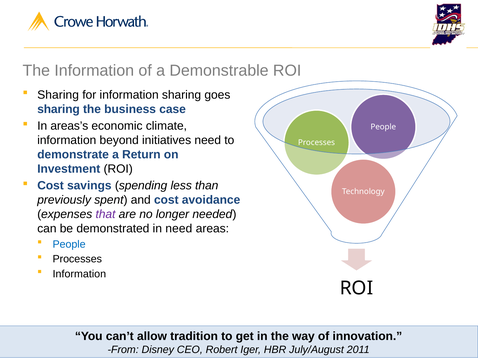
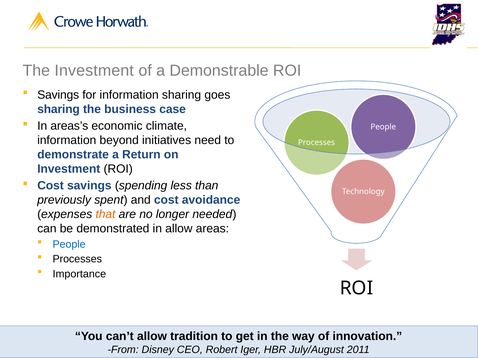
The Information: Information -> Investment
Sharing at (58, 95): Sharing -> Savings
that colour: purple -> orange
in need: need -> allow
Information at (79, 274): Information -> Importance
